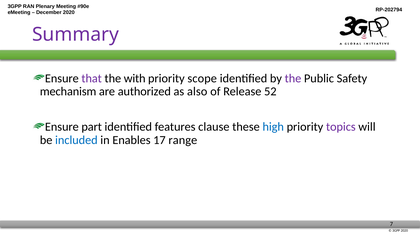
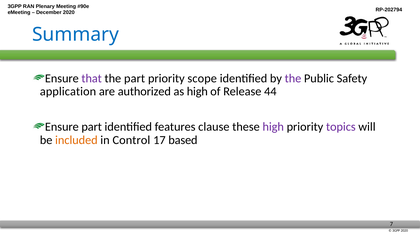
Summary colour: purple -> blue
the with: with -> part
mechanism: mechanism -> application
as also: also -> high
52: 52 -> 44
high at (273, 127) colour: blue -> purple
included colour: blue -> orange
Enables: Enables -> Control
range: range -> based
